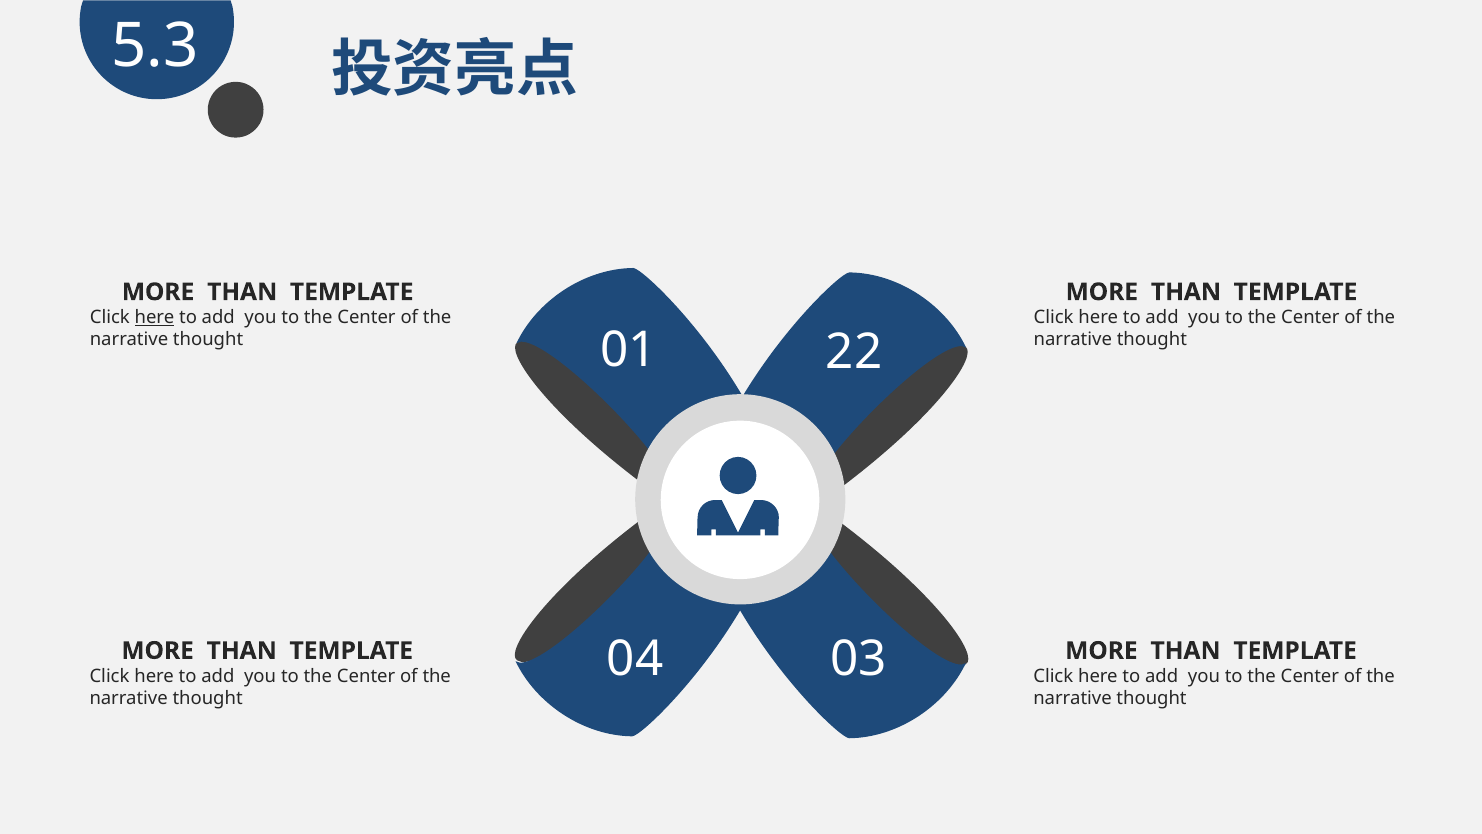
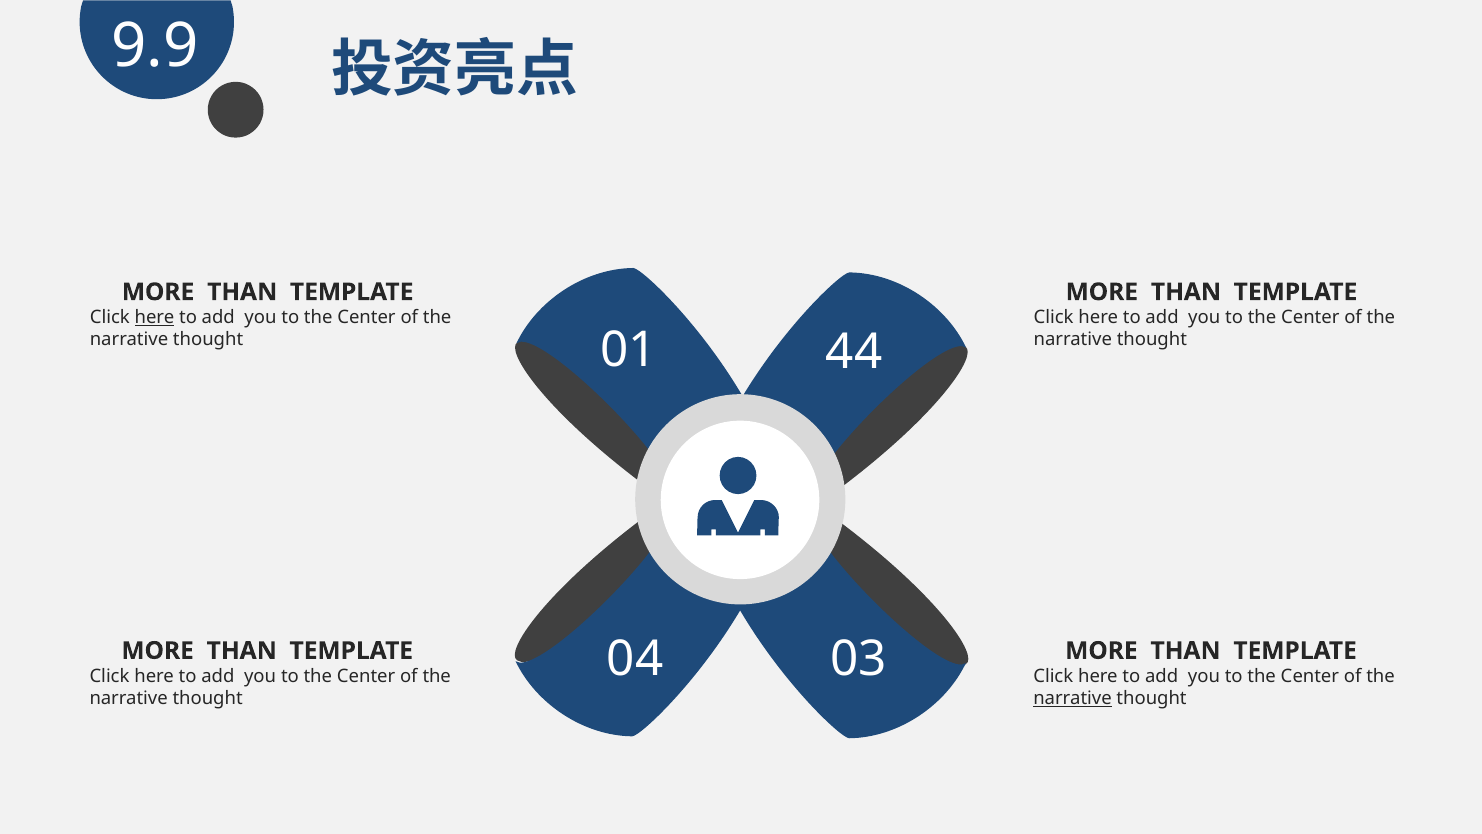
5.3: 5.3 -> 9.9
22: 22 -> 44
narrative at (1073, 698) underline: none -> present
